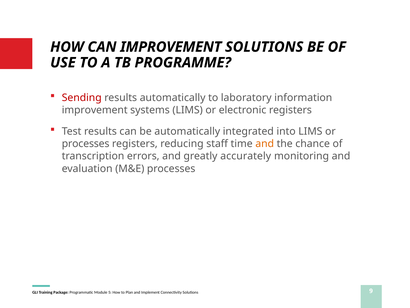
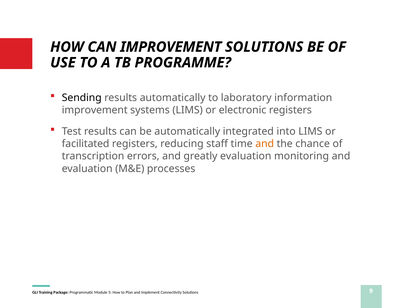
Sending colour: red -> black
processes at (86, 144): processes -> facilitated
greatly accurately: accurately -> evaluation
